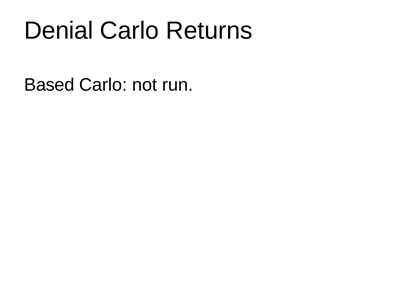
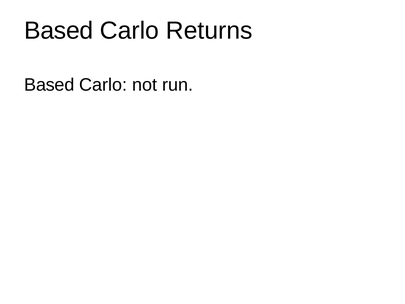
Denial at (59, 31): Denial -> Based
